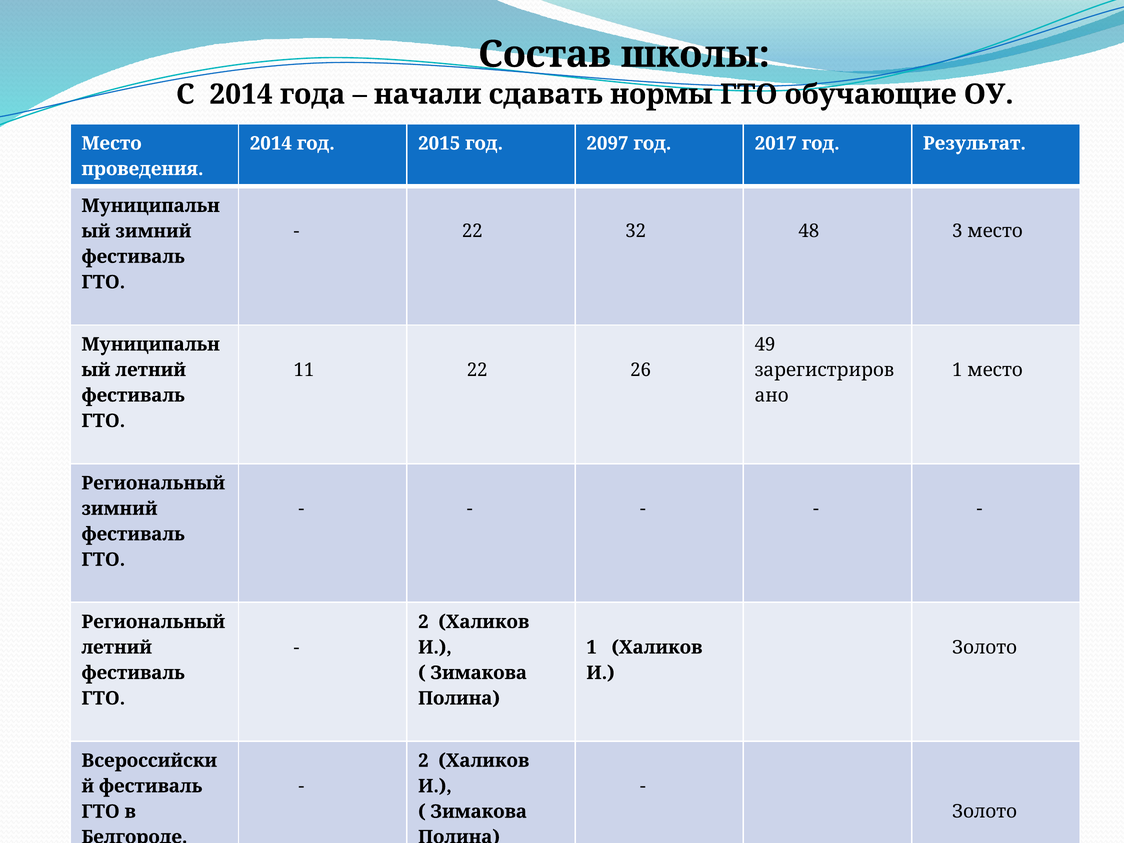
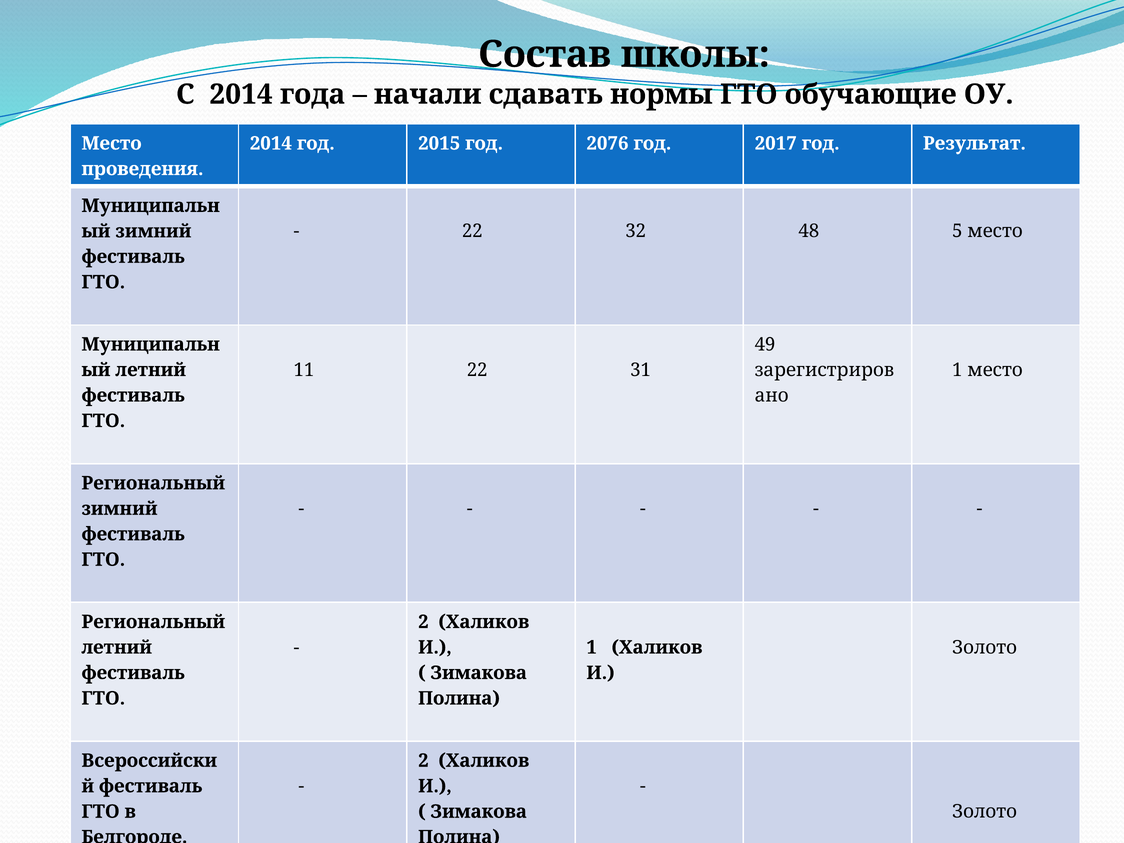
2097: 2097 -> 2076
3: 3 -> 5
26: 26 -> 31
